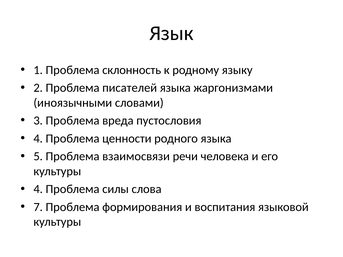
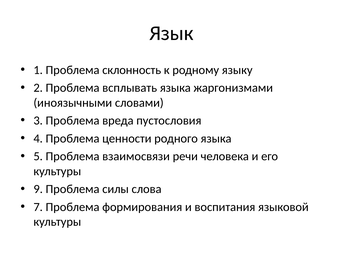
писателей: писателей -> всплывать
4 at (38, 189): 4 -> 9
